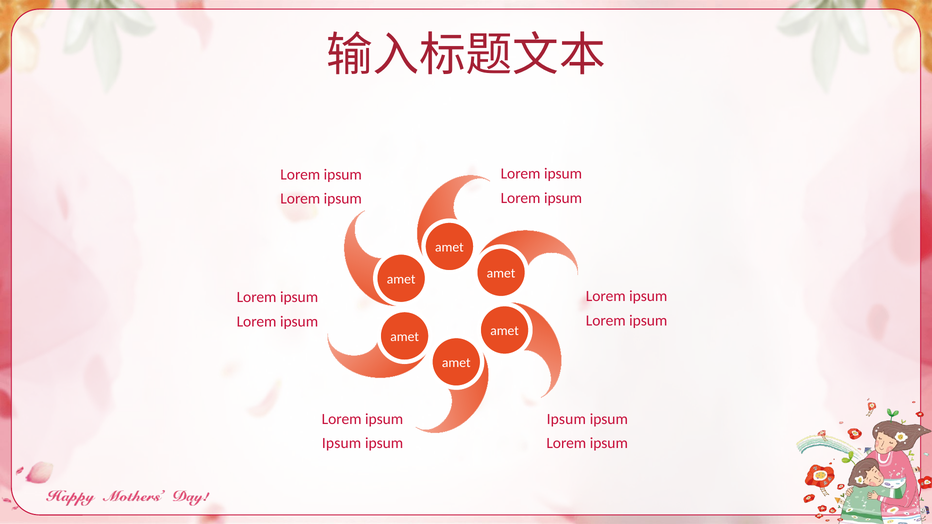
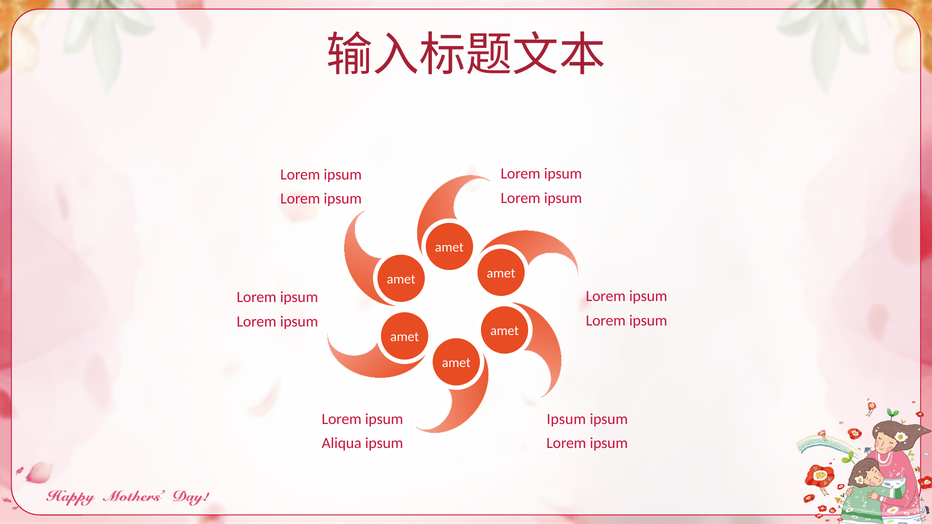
Ipsum at (342, 443): Ipsum -> Aliqua
